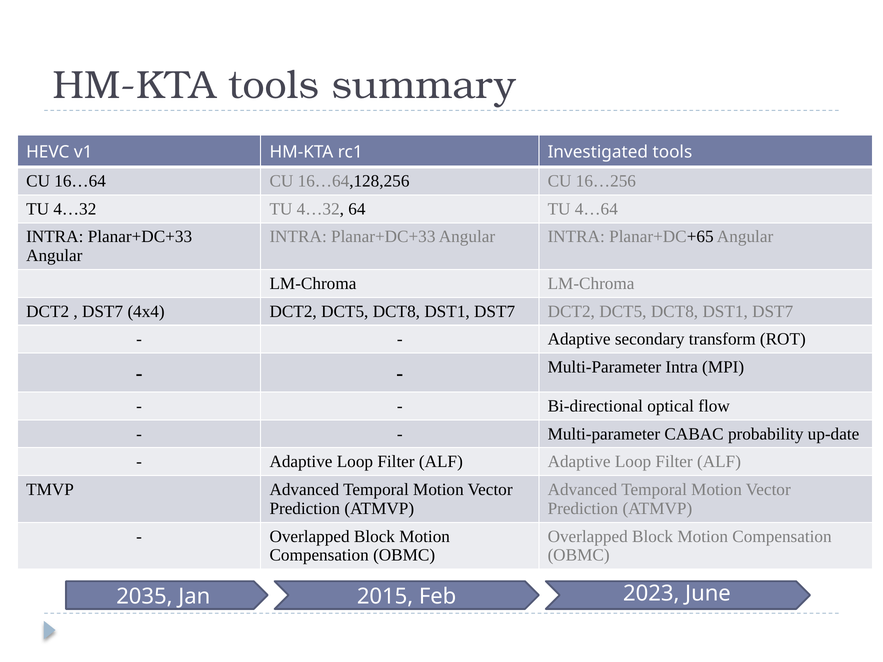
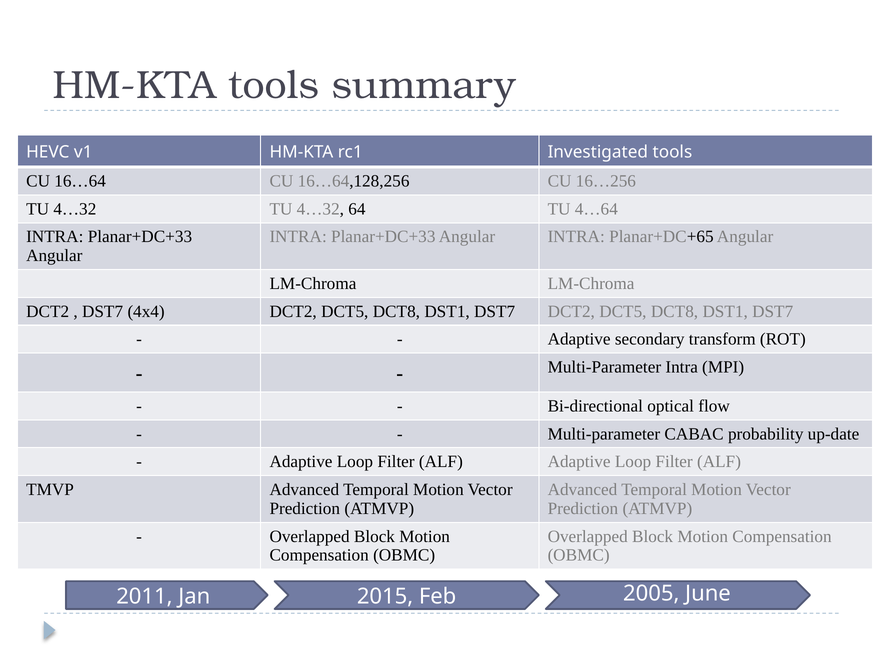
2035: 2035 -> 2011
2023: 2023 -> 2005
